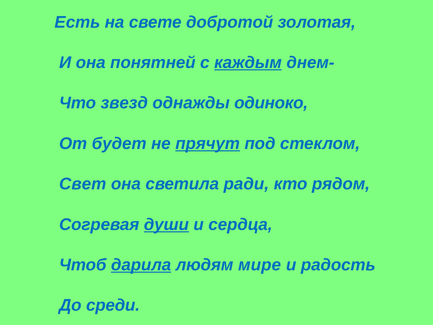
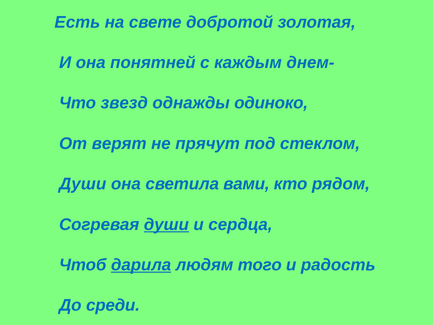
каждым underline: present -> none
будет: будет -> верят
прячут underline: present -> none
Свет at (83, 184): Свет -> Души
ради: ради -> вами
мире: мире -> того
